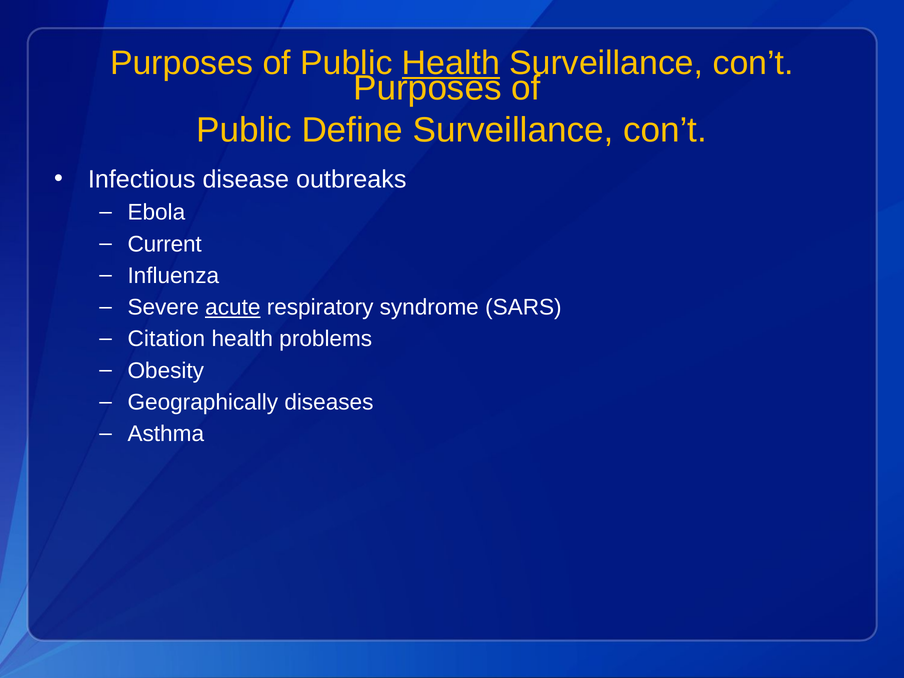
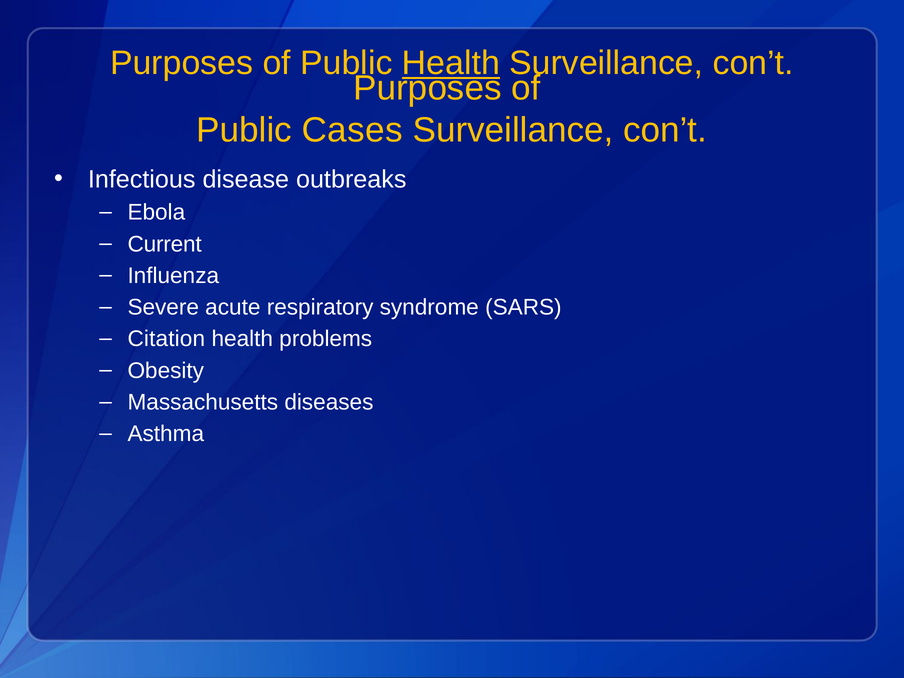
Define: Define -> Cases
acute underline: present -> none
Geographically: Geographically -> Massachusetts
